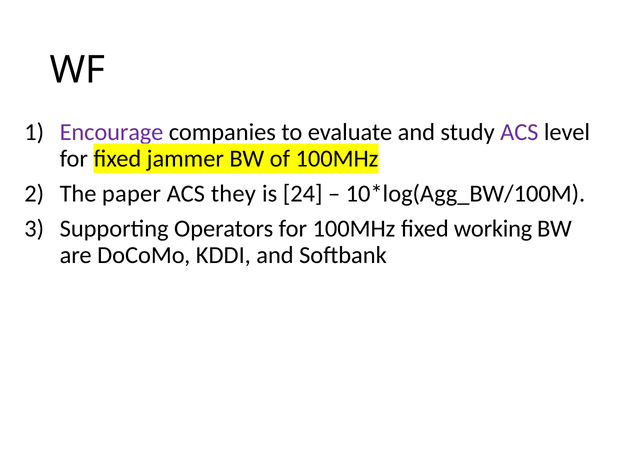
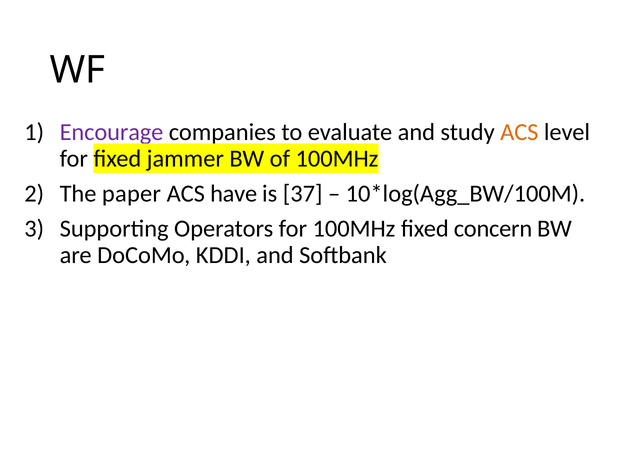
ACS at (519, 132) colour: purple -> orange
they: they -> have
24: 24 -> 37
working: working -> concern
